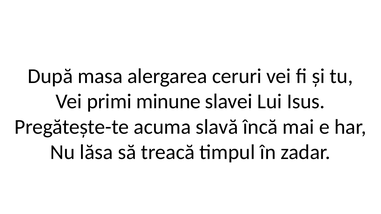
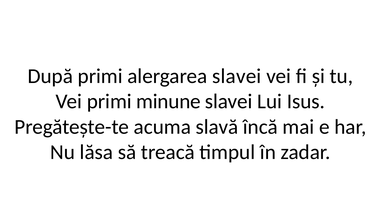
După masa: masa -> primi
alergarea ceruri: ceruri -> slavei
